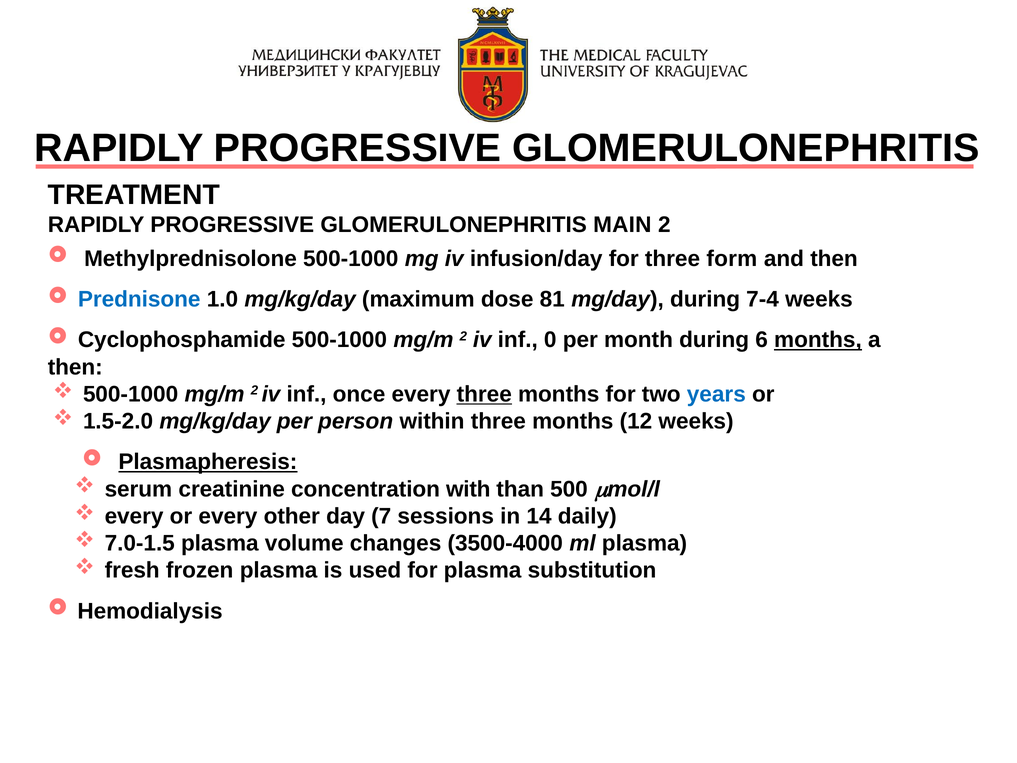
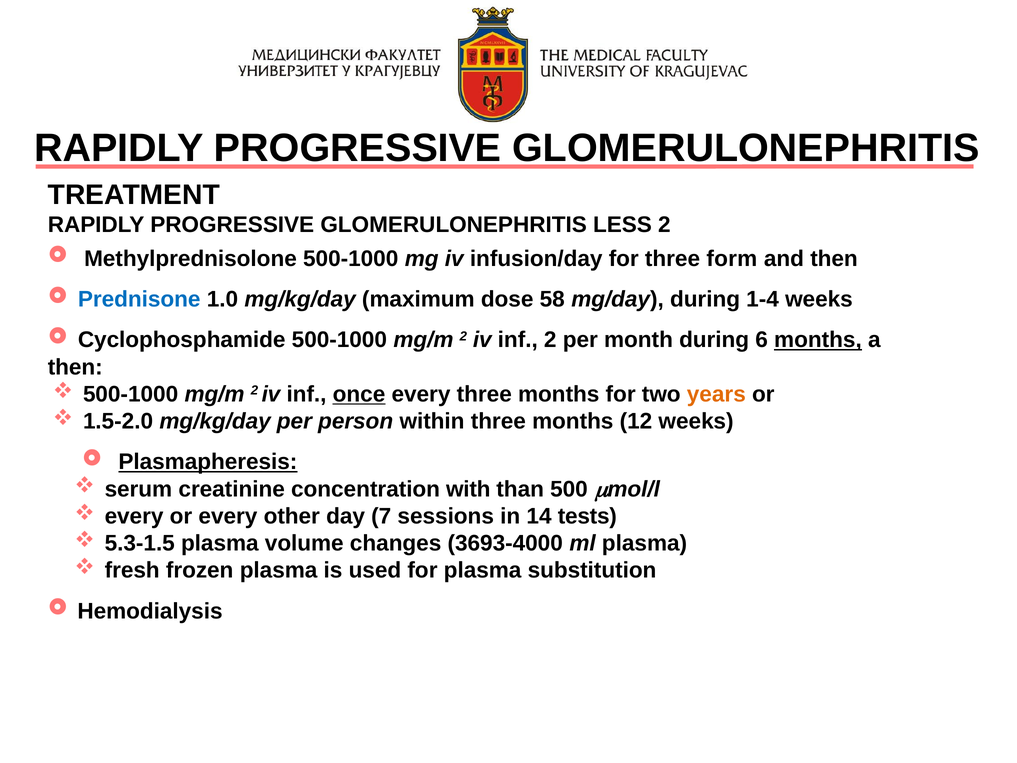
MAIN: MAIN -> LESS
81: 81 -> 58
7-4: 7-4 -> 1-4
inf 0: 0 -> 2
once underline: none -> present
three at (484, 394) underline: present -> none
years colour: blue -> orange
daily: daily -> tests
7.0-1.5: 7.0-1.5 -> 5.3-1.5
3500-4000: 3500-4000 -> 3693-4000
